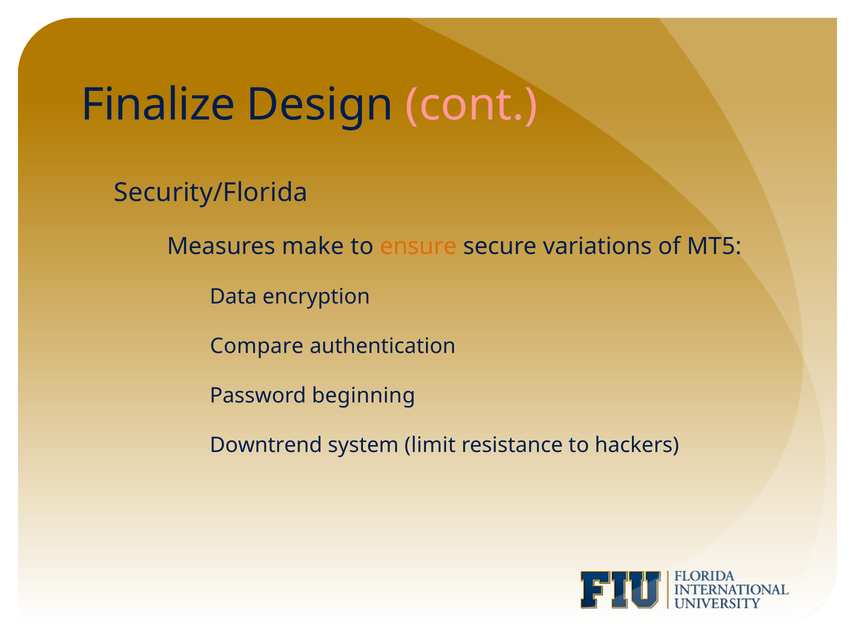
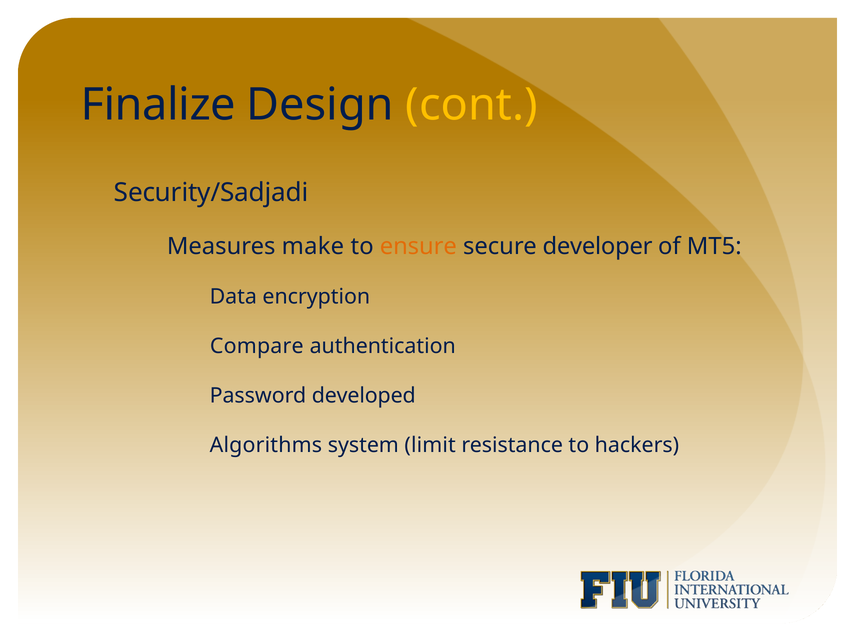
cont colour: pink -> yellow
Security/Florida: Security/Florida -> Security/Sadjadi
variations: variations -> developer
beginning: beginning -> developed
Downtrend: Downtrend -> Algorithms
